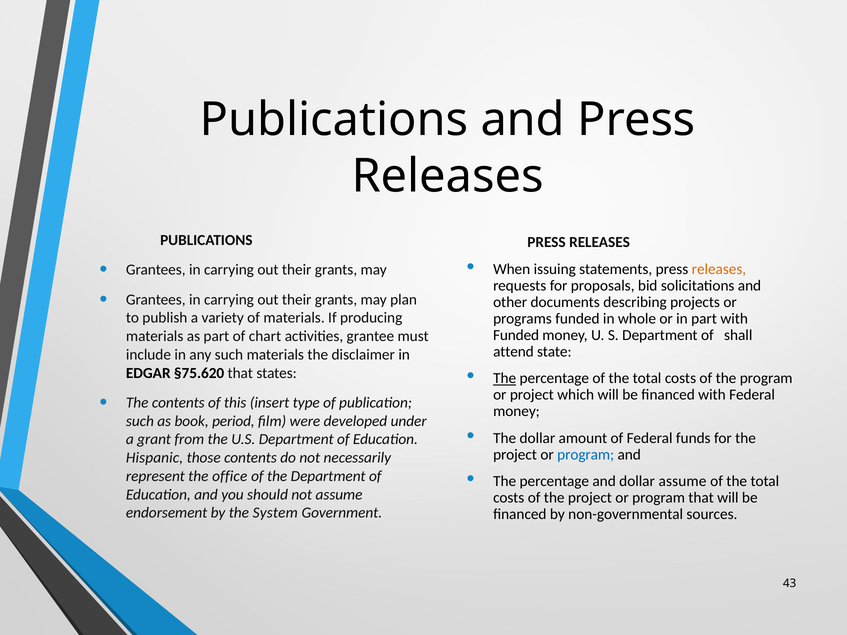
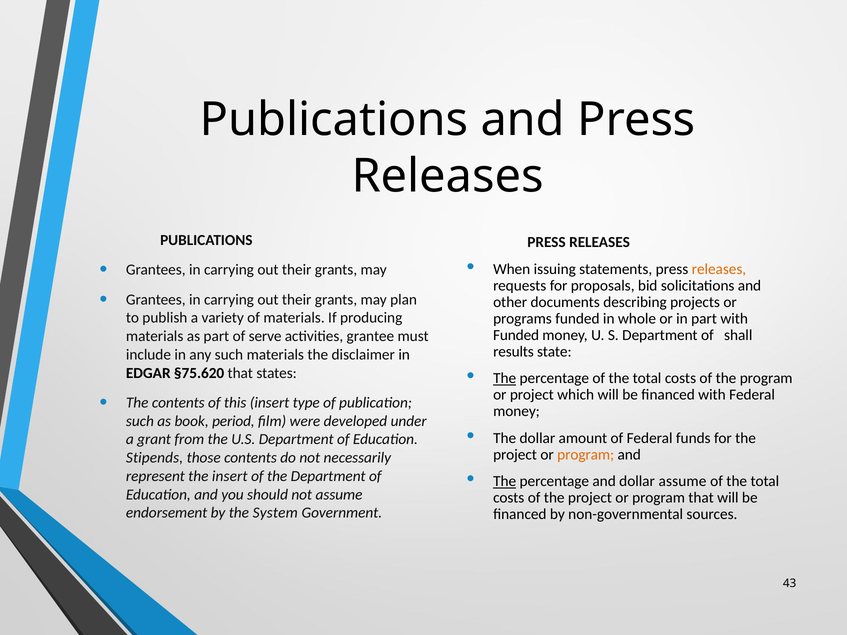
chart: chart -> serve
attend: attend -> results
program at (586, 455) colour: blue -> orange
Hispanic: Hispanic -> Stipends
The at (505, 481) underline: none -> present
the office: office -> insert
